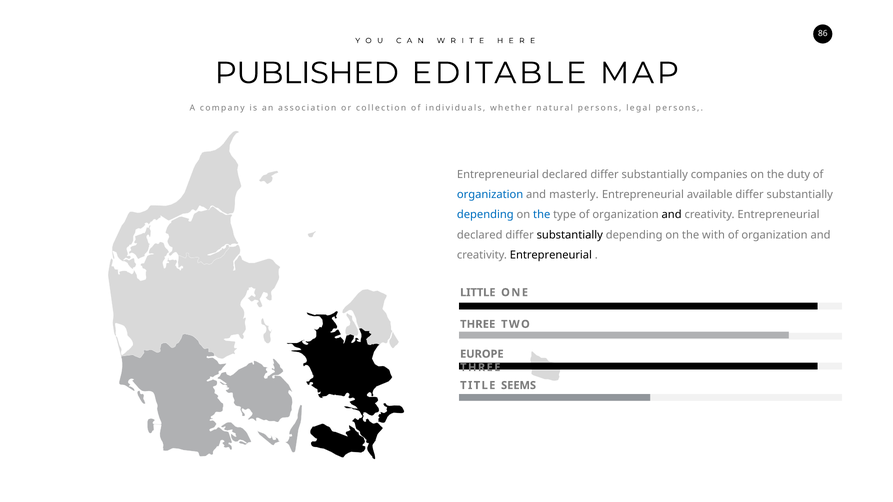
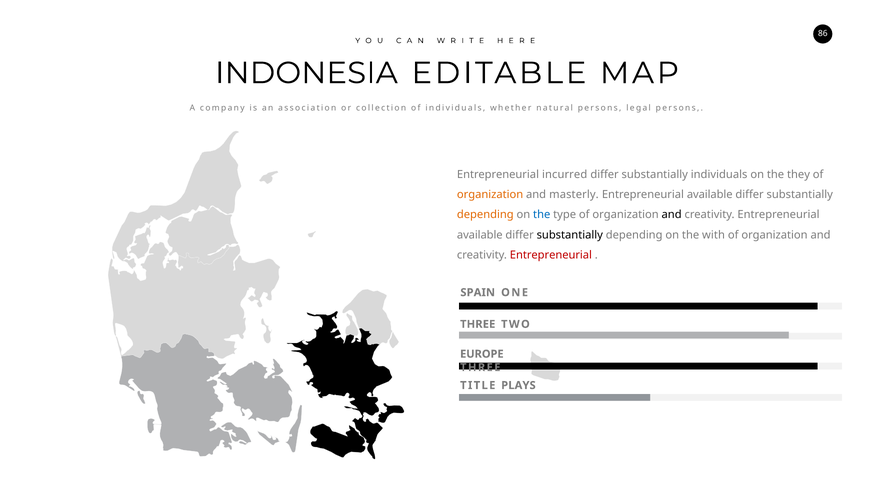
PUBLISHED: PUBLISHED -> INDONESIA
declared at (565, 175): declared -> incurred
substantially companies: companies -> individuals
duty: duty -> they
organization at (490, 195) colour: blue -> orange
depending at (485, 215) colour: blue -> orange
declared at (480, 235): declared -> available
Entrepreneurial at (551, 255) colour: black -> red
LITTLE: LITTLE -> SPAIN
SEEMS: SEEMS -> PLAYS
